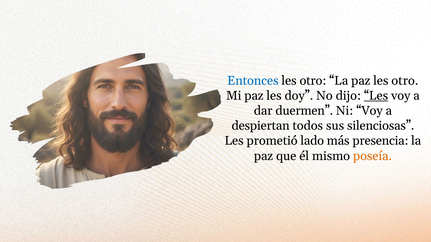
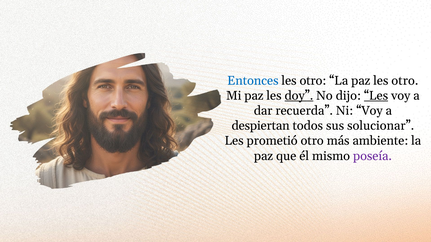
doy underline: none -> present
duermen: duermen -> recuerda
silenciosas: silenciosas -> solucionar
prometió lado: lado -> otro
presencia: presencia -> ambiente
poseía colour: orange -> purple
